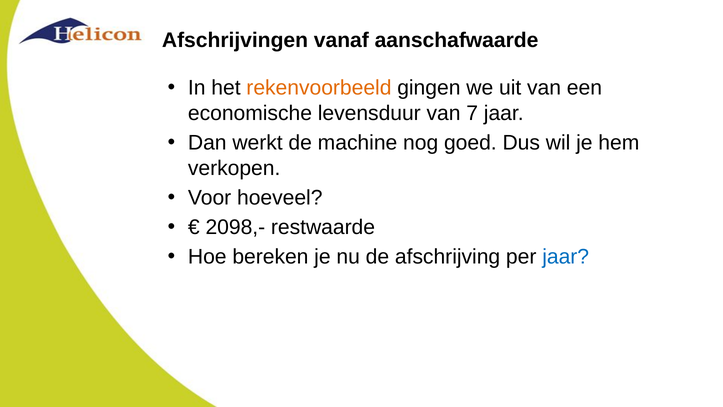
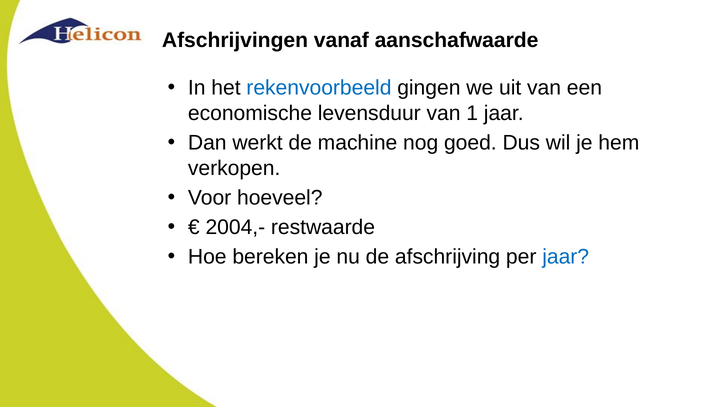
rekenvoorbeeld colour: orange -> blue
7: 7 -> 1
2098,-: 2098,- -> 2004,-
